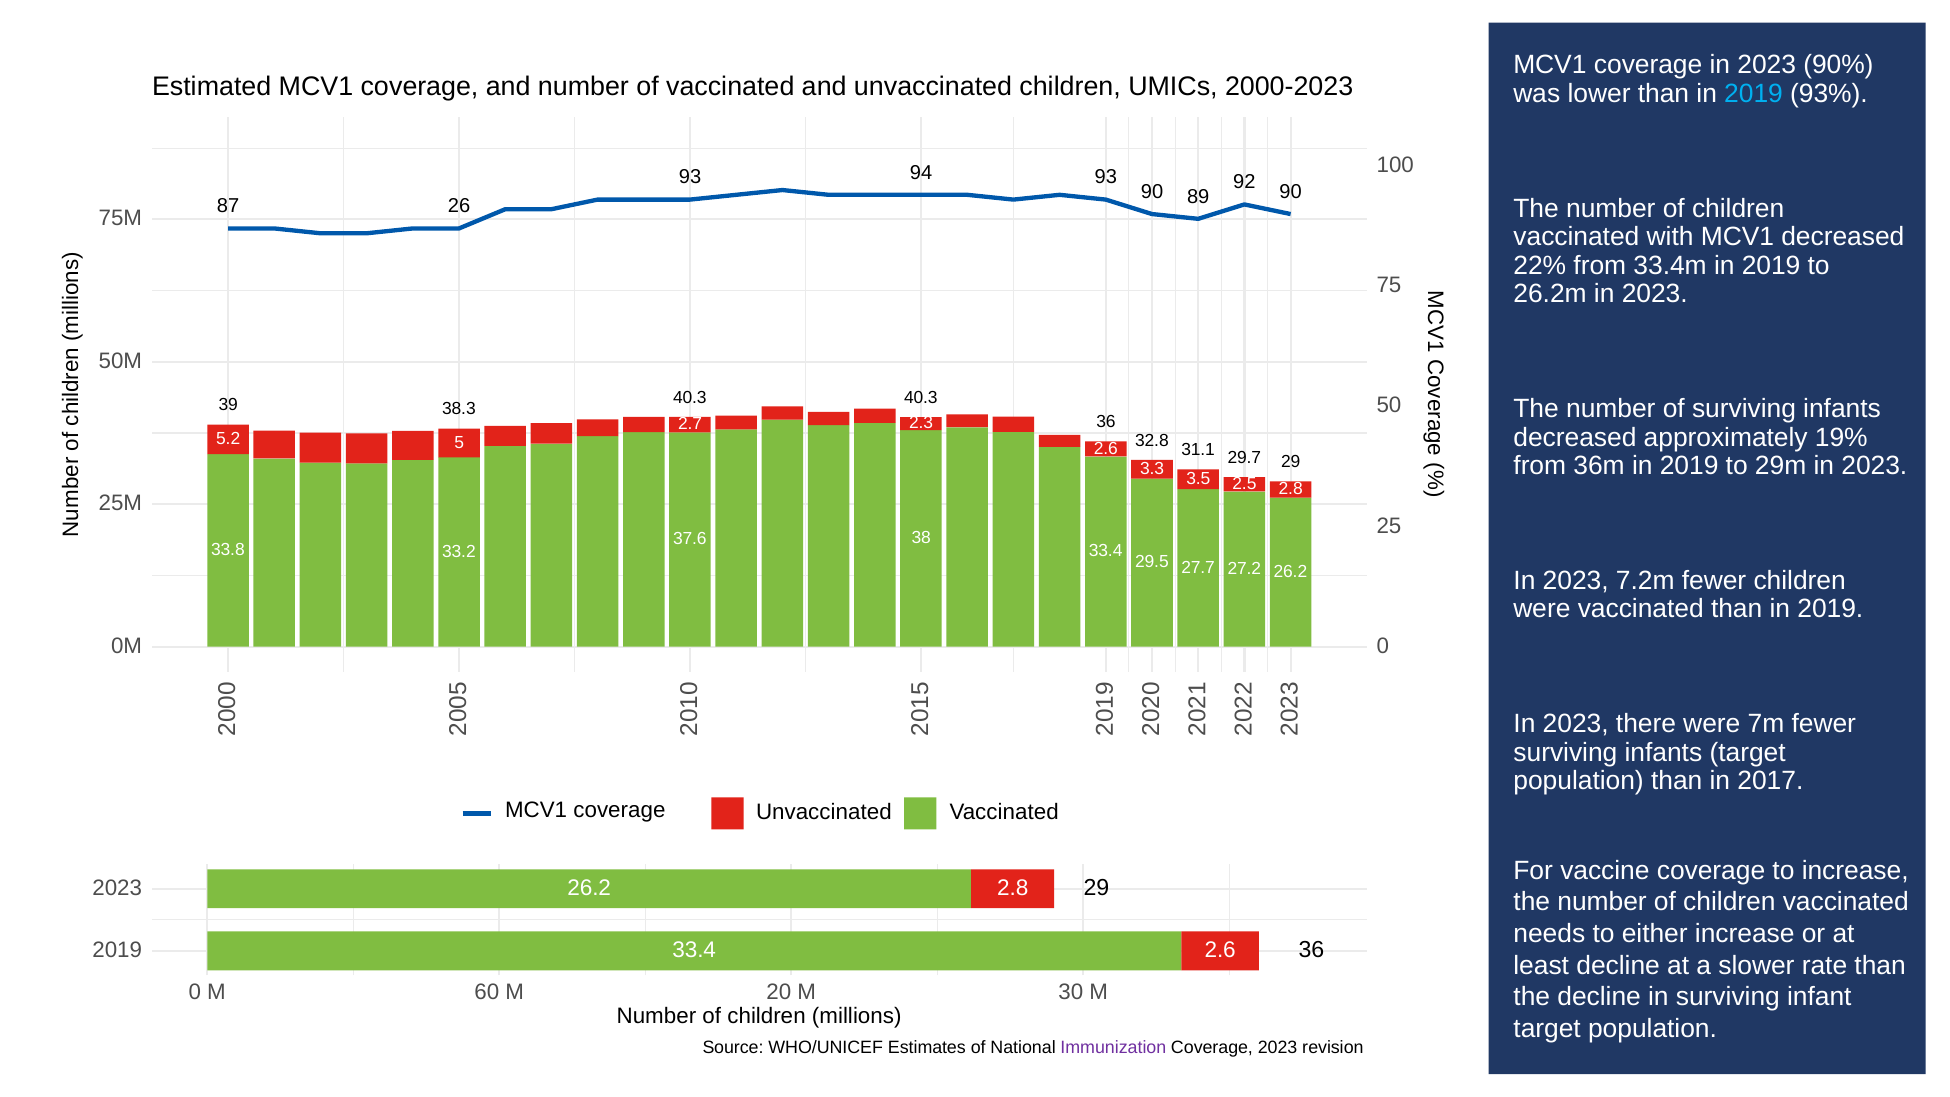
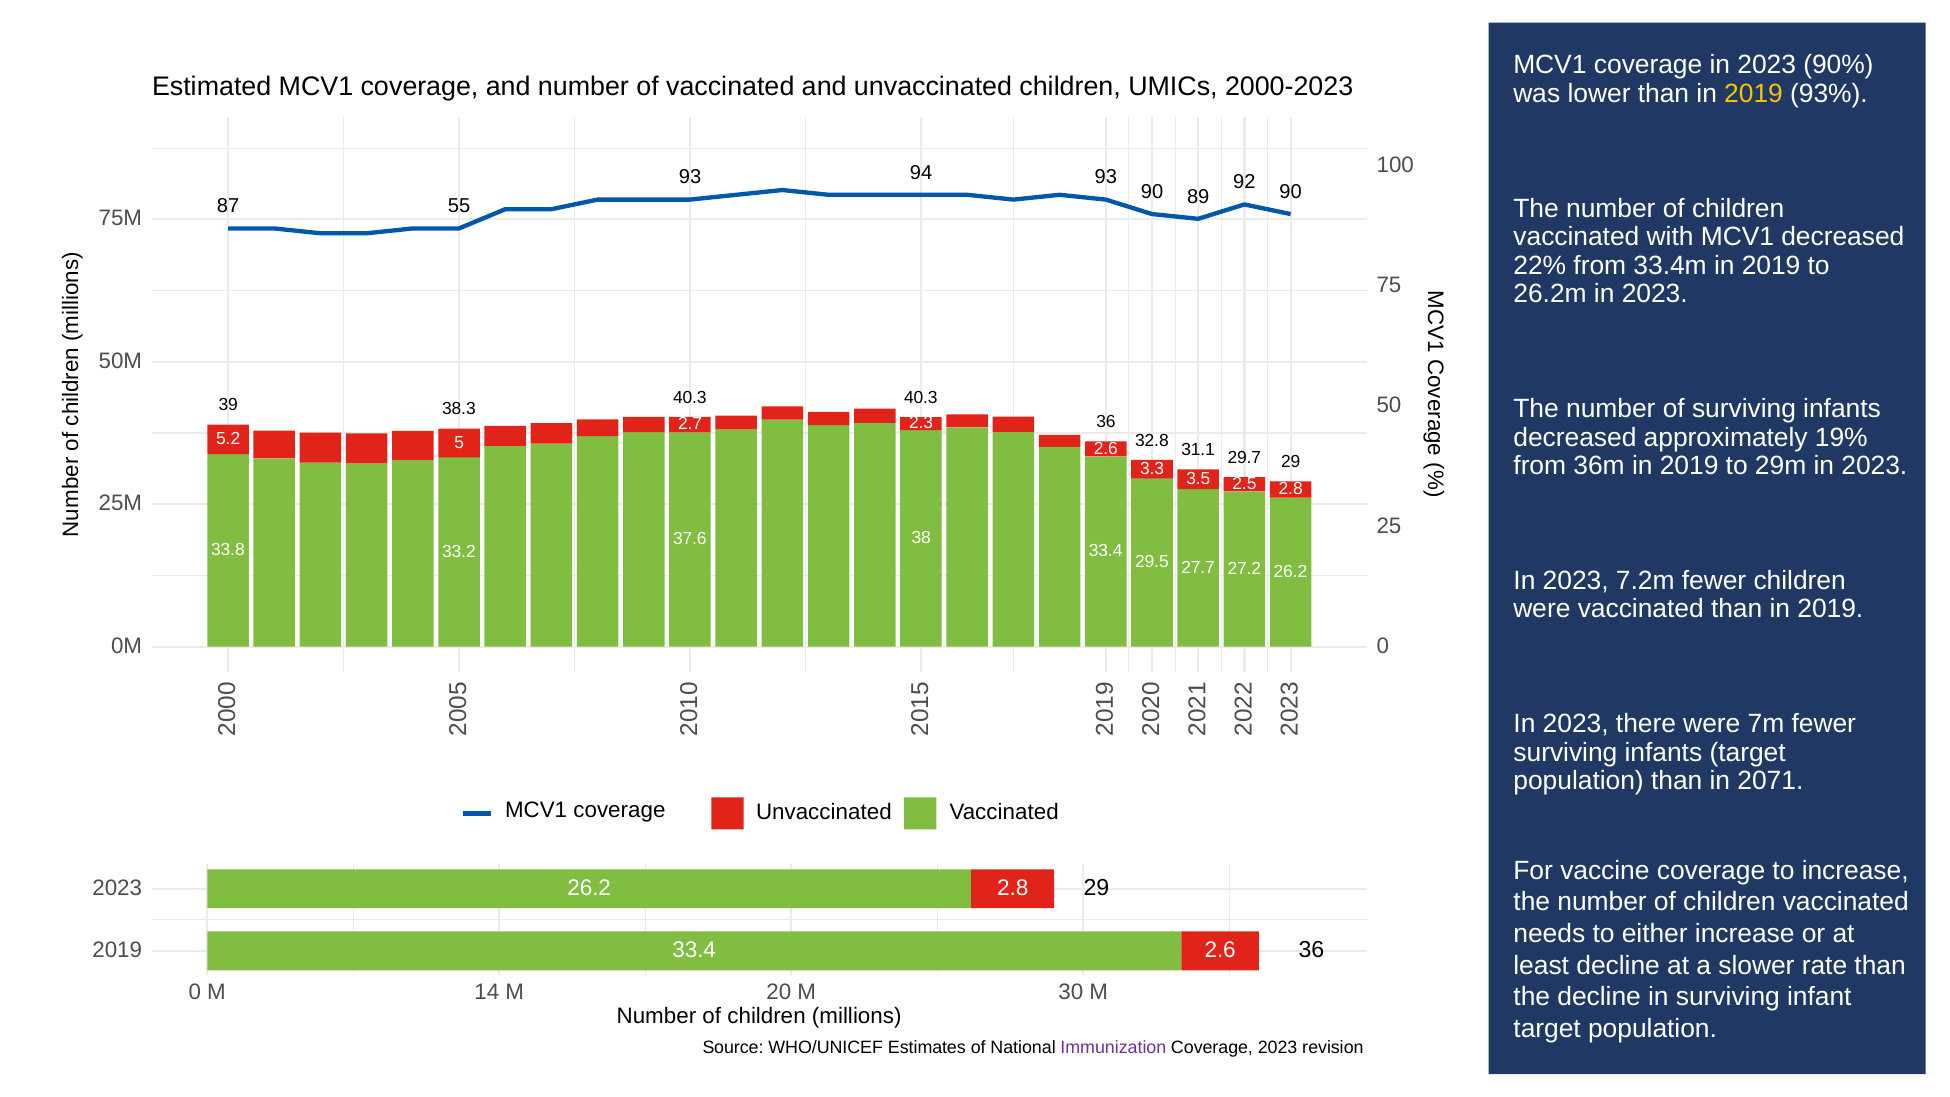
2019 at (1754, 94) colour: light blue -> yellow
26: 26 -> 55
2017: 2017 -> 2071
60: 60 -> 14
